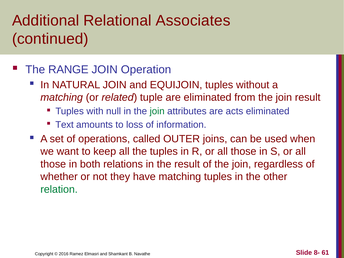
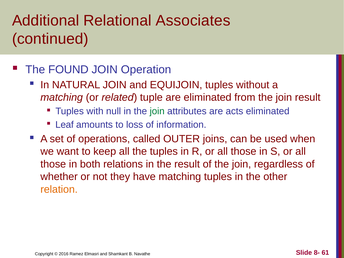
RANGE: RANGE -> FOUND
Text: Text -> Leaf
relation colour: green -> orange
